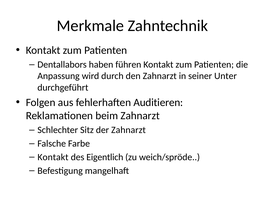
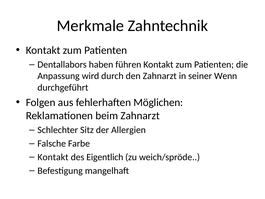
Unter: Unter -> Wenn
Auditieren: Auditieren -> Möglichen
der Zahnarzt: Zahnarzt -> Allergien
